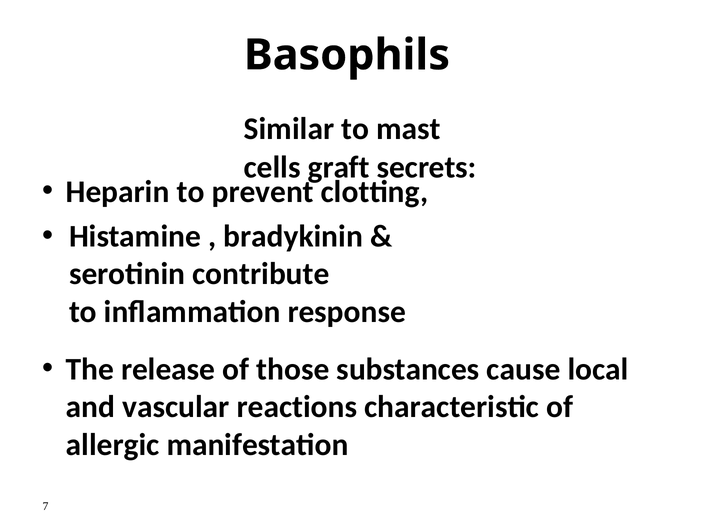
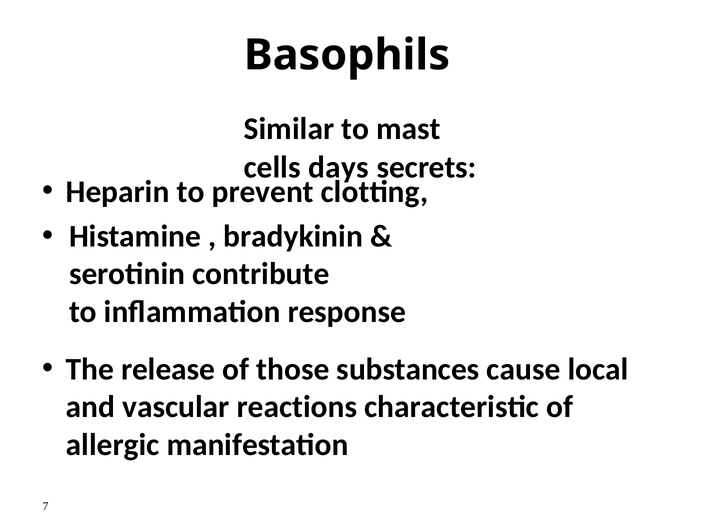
graft: graft -> days
